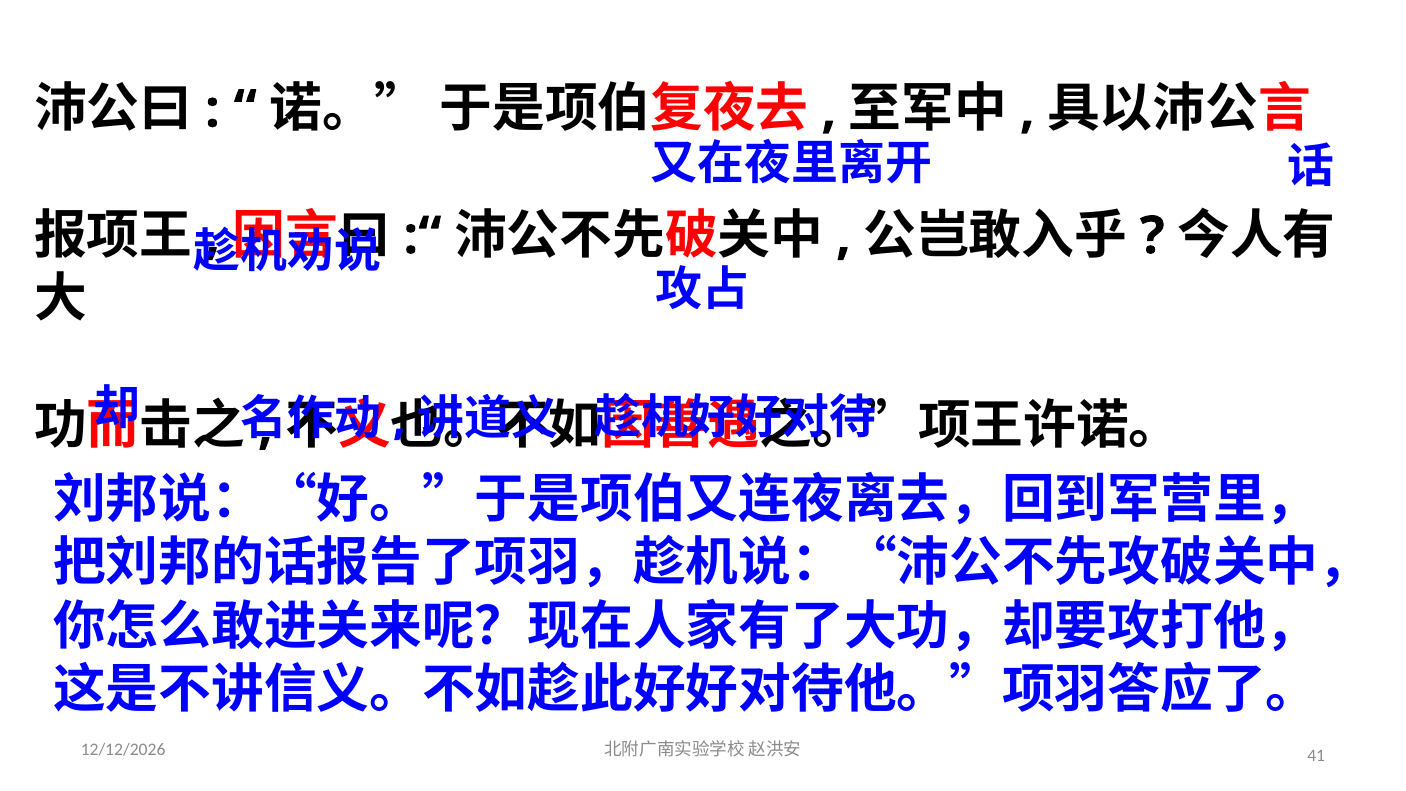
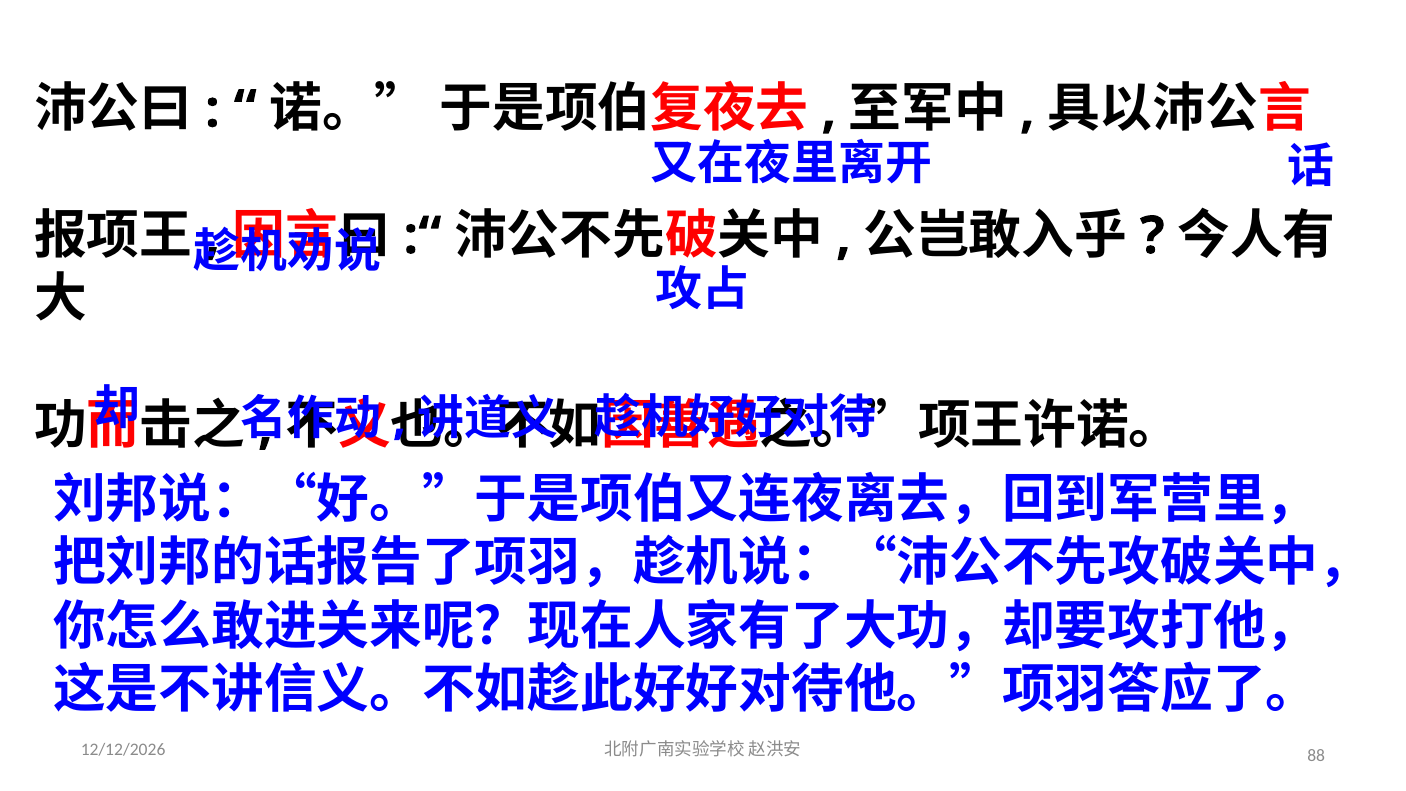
41: 41 -> 88
